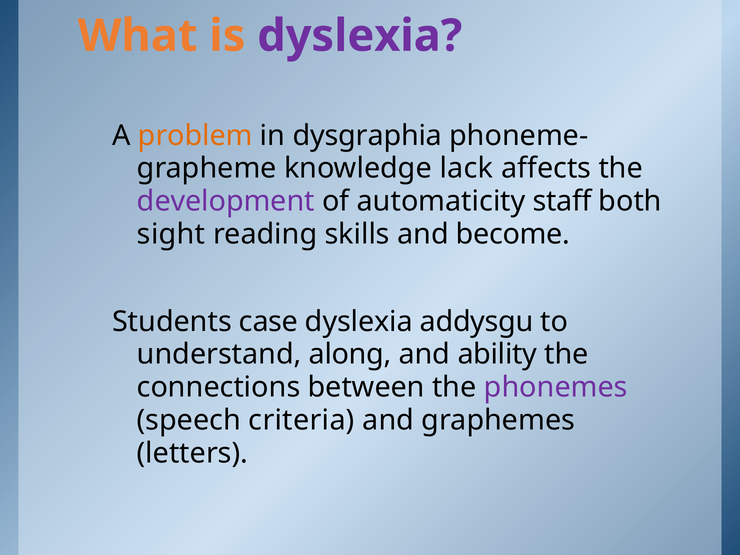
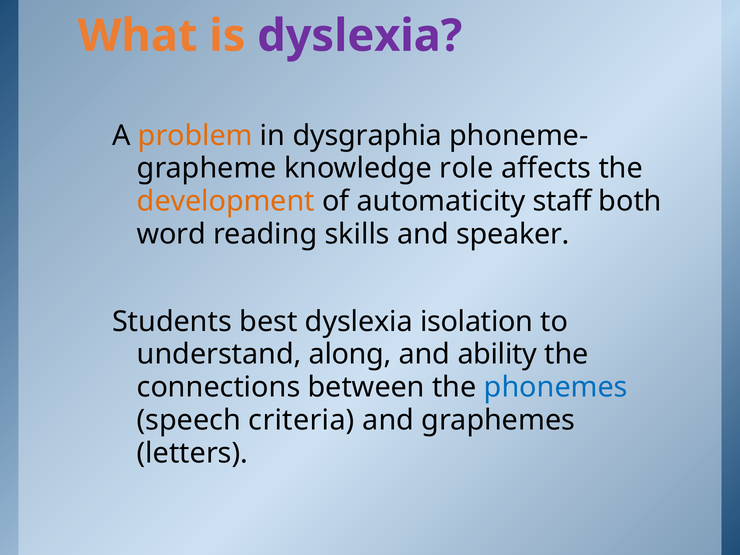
lack: lack -> role
development colour: purple -> orange
sight: sight -> word
become: become -> speaker
case: case -> best
addysgu: addysgu -> isolation
phonemes colour: purple -> blue
